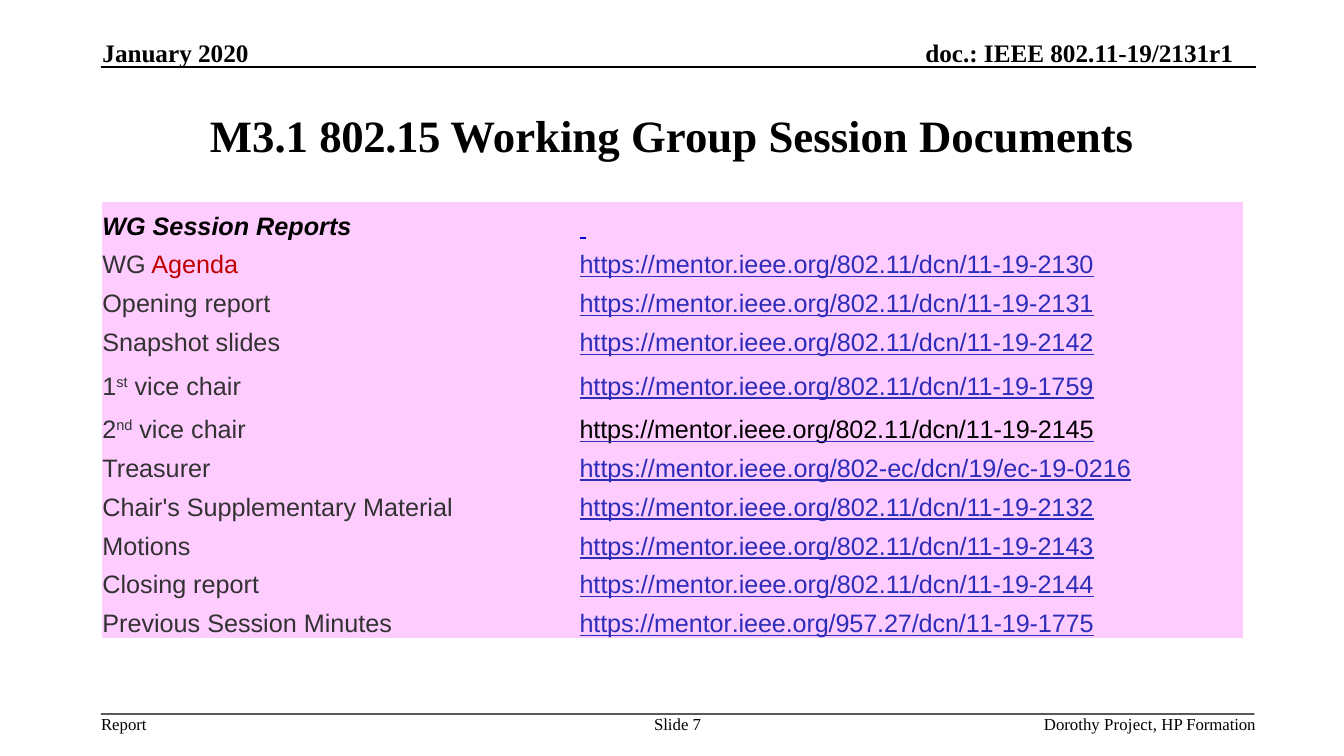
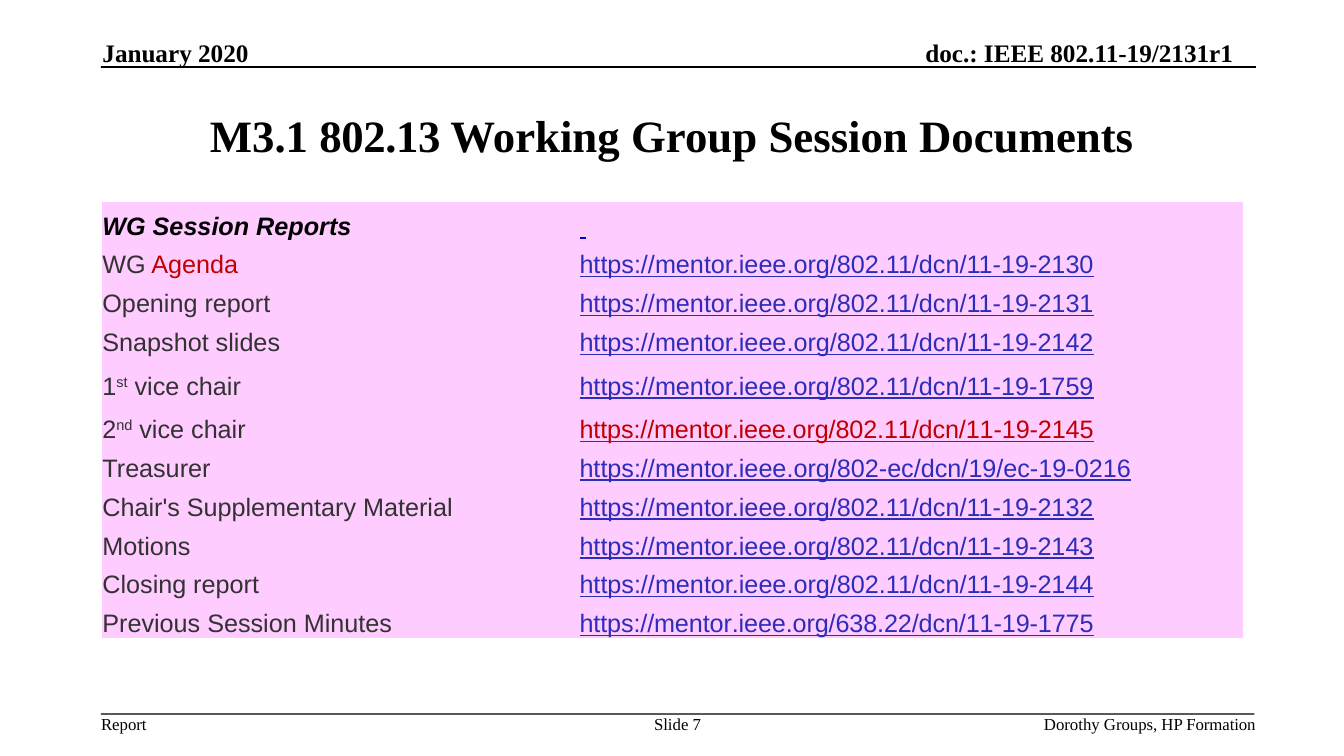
802.15: 802.15 -> 802.13
https://mentor.ieee.org/802.11/dcn/11-19-2145 colour: black -> red
https://mentor.ieee.org/957.27/dcn/11-19-1775: https://mentor.ieee.org/957.27/dcn/11-19-1775 -> https://mentor.ieee.org/638.22/dcn/11-19-1775
Project: Project -> Groups
